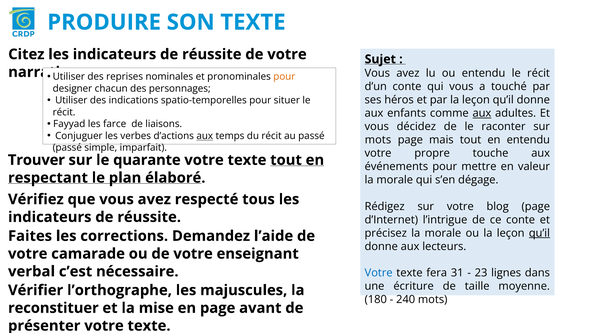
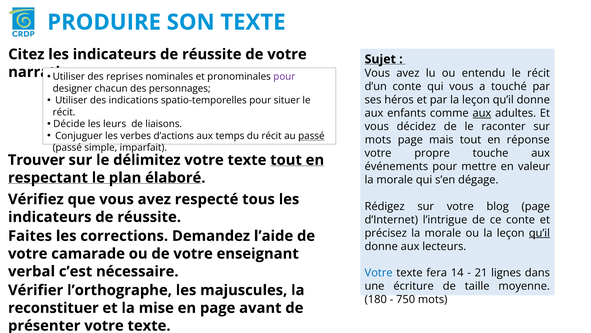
pour at (284, 77) colour: orange -> purple
Fayyad: Fayyad -> Décide
farce: farce -> leurs
aux at (205, 136) underline: present -> none
passé at (311, 136) underline: none -> present
en entendu: entendu -> réponse
quarante: quarante -> délimitez
31: 31 -> 14
23: 23 -> 21
240: 240 -> 750
